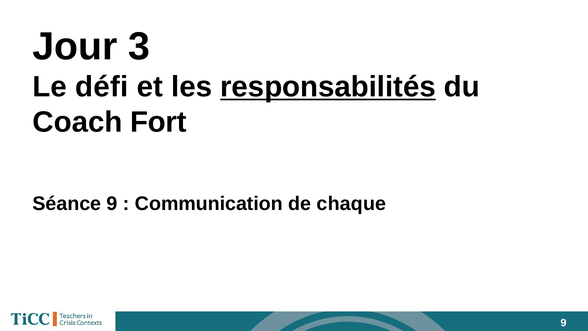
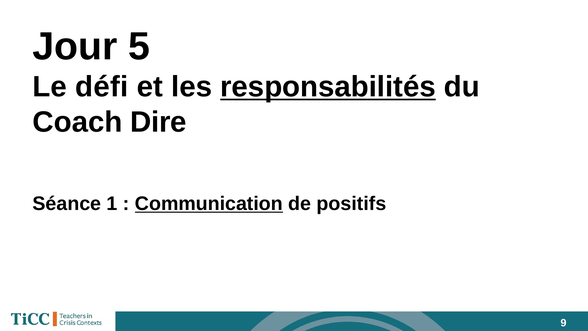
3: 3 -> 5
Fort: Fort -> Dire
Séance 9: 9 -> 1
Communication underline: none -> present
chaque: chaque -> positifs
